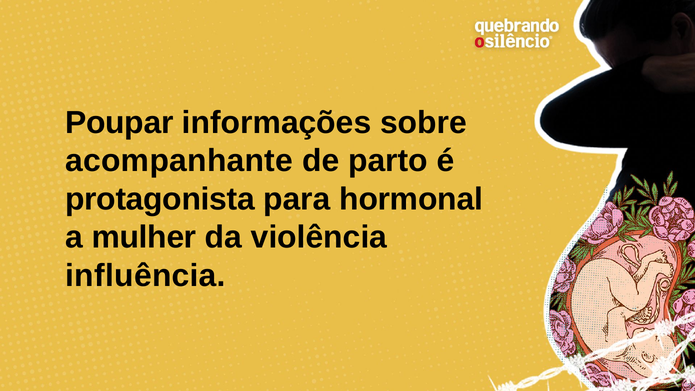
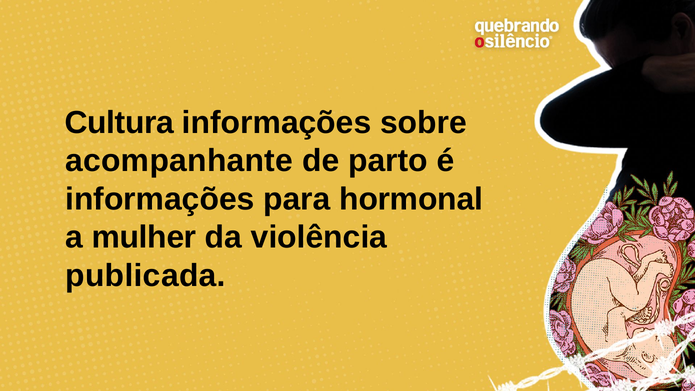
Poupar: Poupar -> Cultura
protagonista at (160, 199): protagonista -> informações
influência: influência -> publicada
